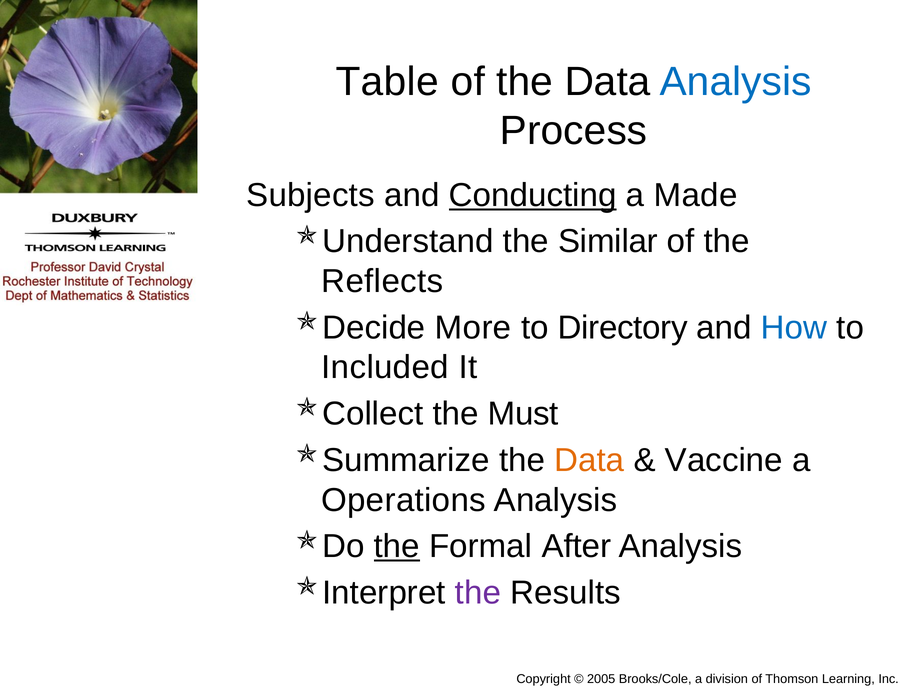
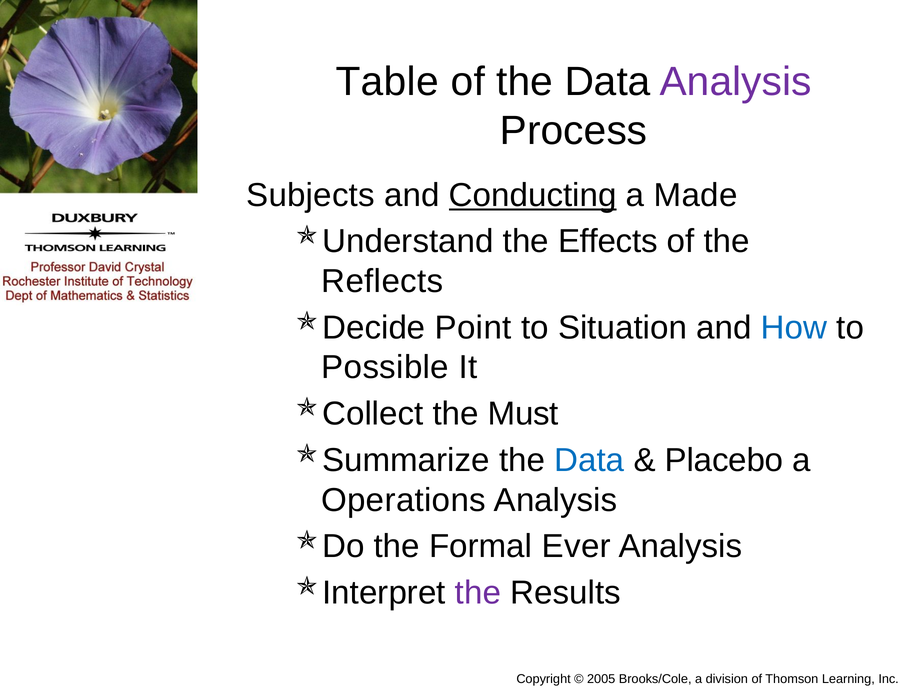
Analysis at (736, 82) colour: blue -> purple
Similar: Similar -> Effects
More: More -> Point
Directory: Directory -> Situation
Included: Included -> Possible
Data at (589, 460) colour: orange -> blue
Vaccine: Vaccine -> Placebo
the at (397, 546) underline: present -> none
After: After -> Ever
